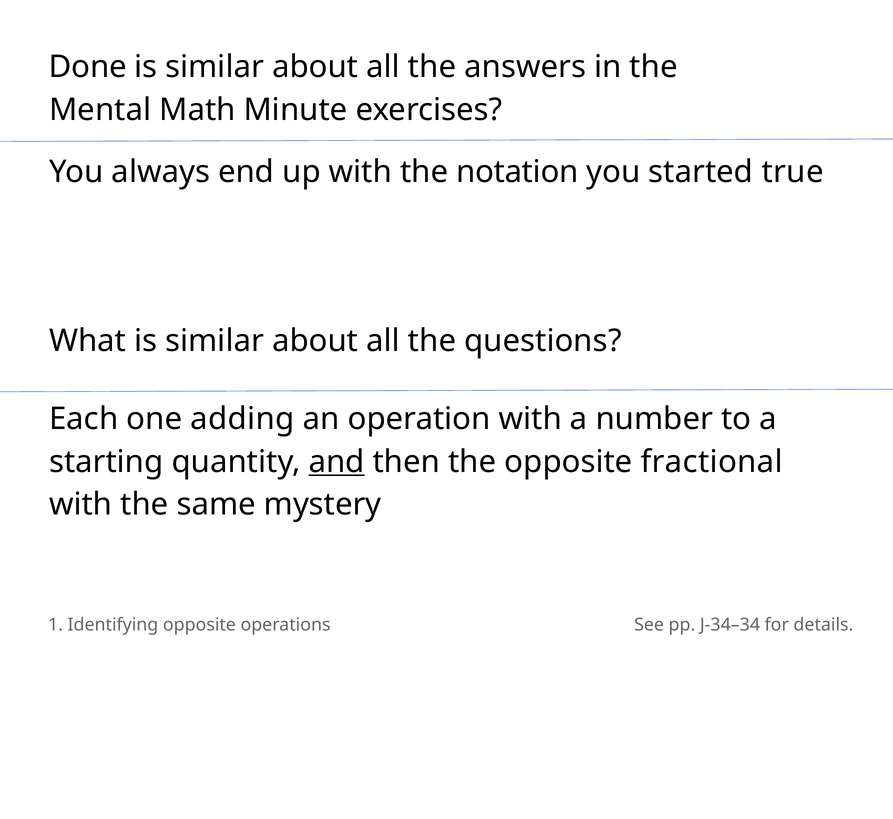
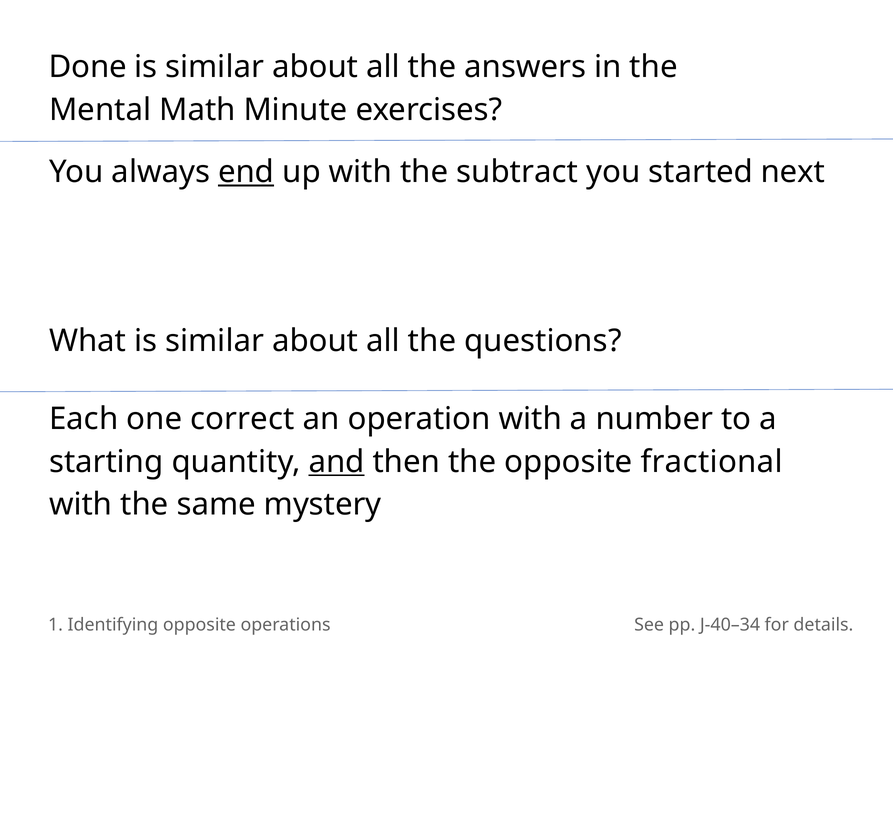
end underline: none -> present
notation: notation -> subtract
true: true -> next
adding: adding -> correct
J-34–34: J-34–34 -> J-40–34
